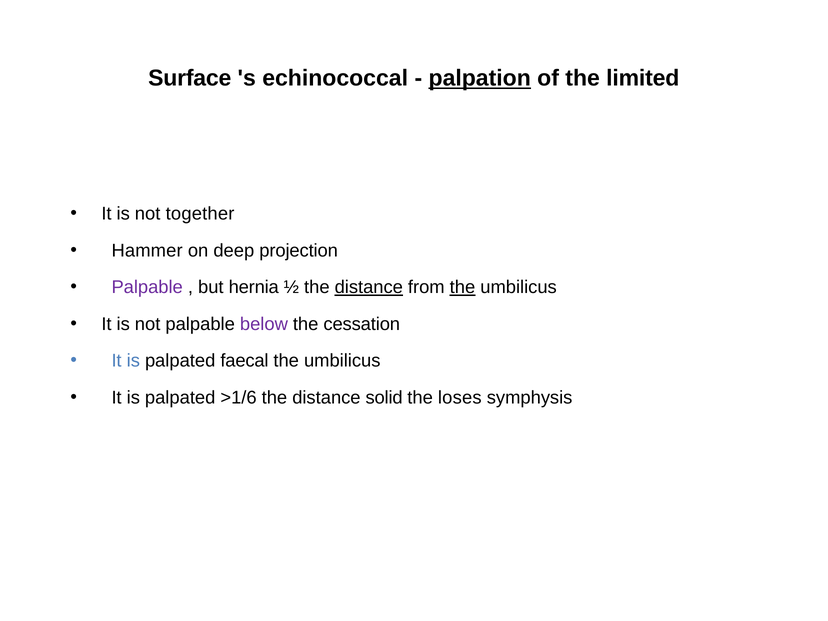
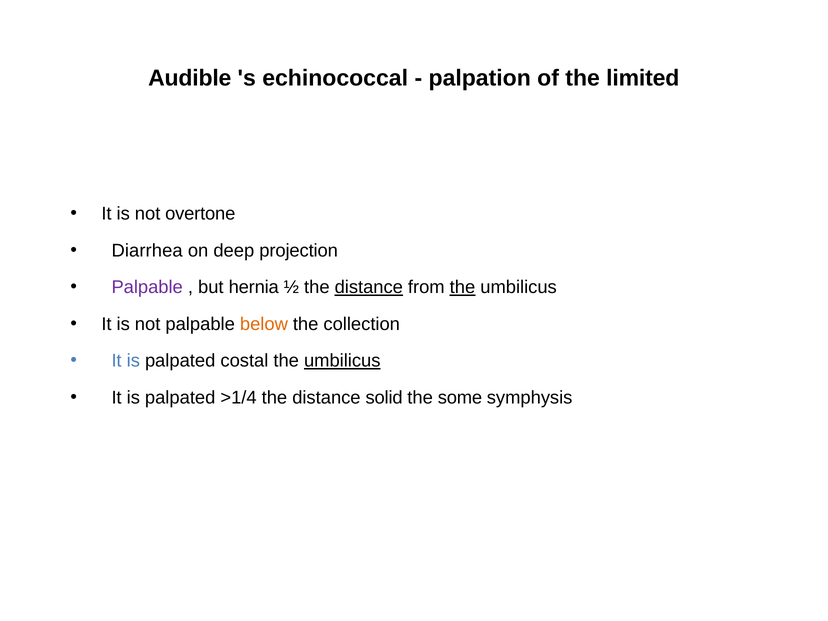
Surface: Surface -> Audible
palpation underline: present -> none
together: together -> overtone
Hammer: Hammer -> Diarrhea
below colour: purple -> orange
cessation: cessation -> collection
faecal: faecal -> costal
umbilicus at (342, 361) underline: none -> present
>1/6: >1/6 -> >1/4
loses: loses -> some
